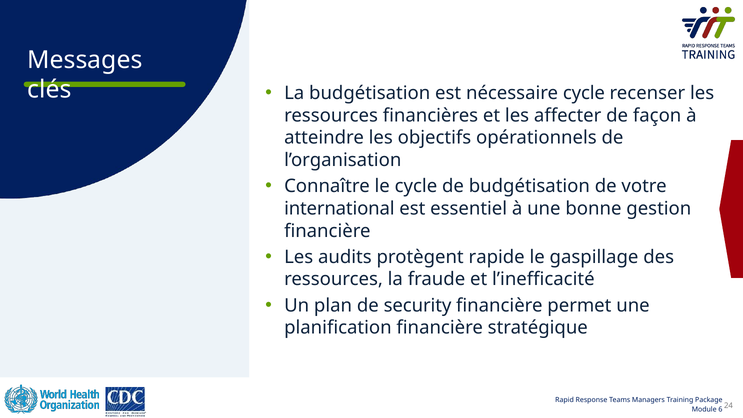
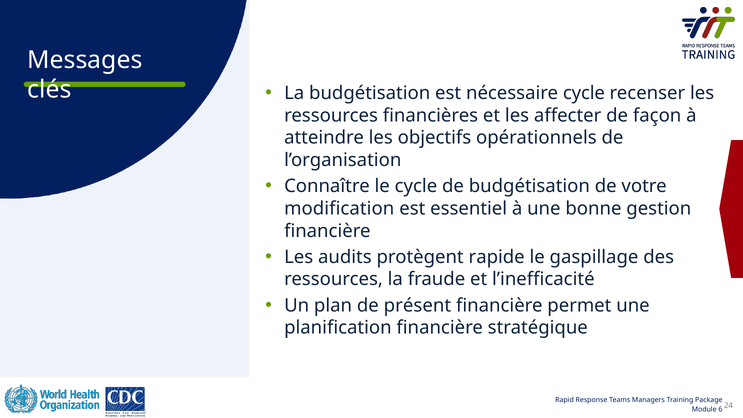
international: international -> modification
security: security -> présent
